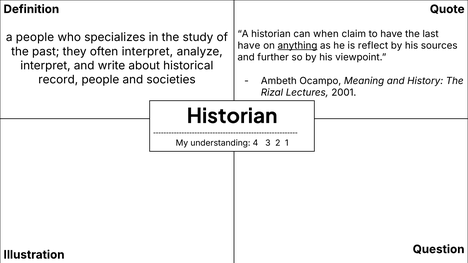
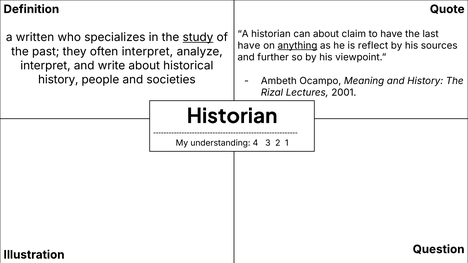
can when: when -> about
a people: people -> written
study underline: none -> present
record at (58, 80): record -> history
